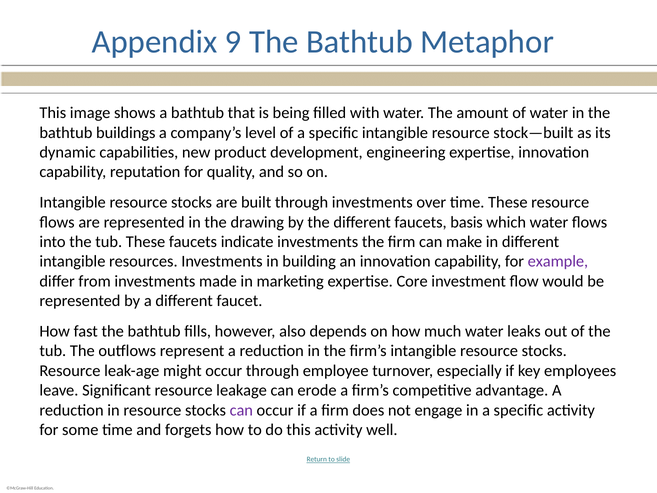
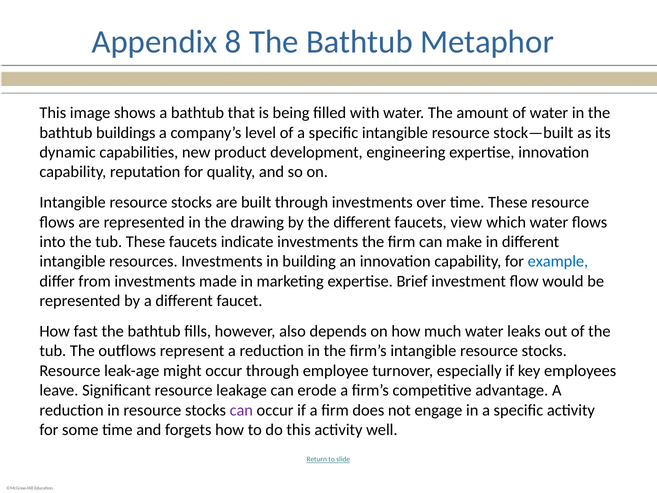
9: 9 -> 8
basis: basis -> view
example colour: purple -> blue
Core: Core -> Brief
